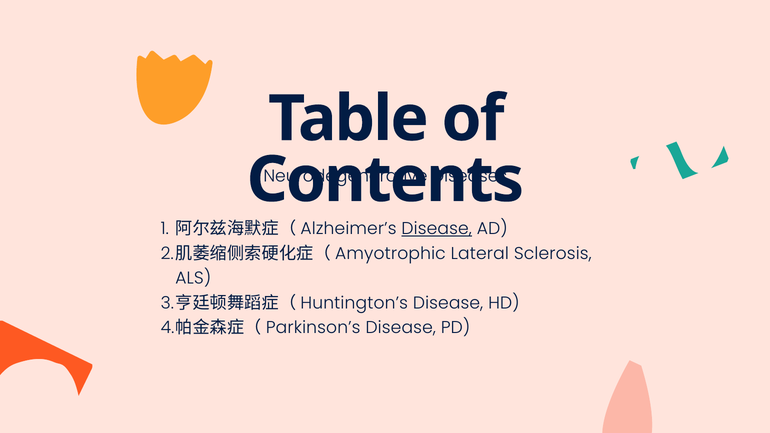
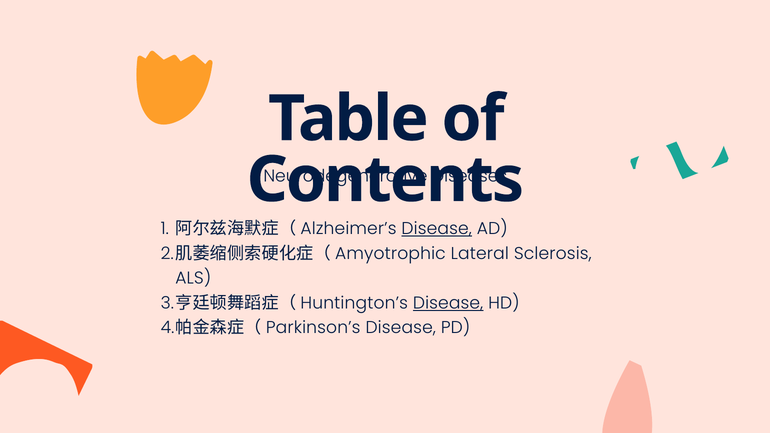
Disease at (448, 303) underline: none -> present
